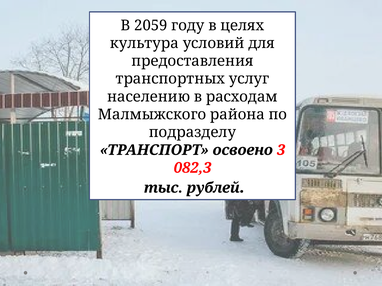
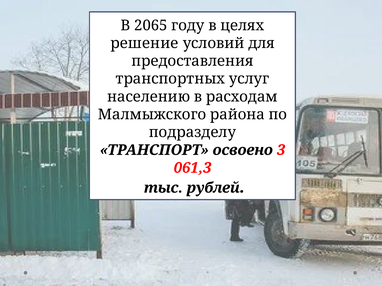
2059: 2059 -> 2065
культура: культура -> решение
082,3: 082,3 -> 061,3
